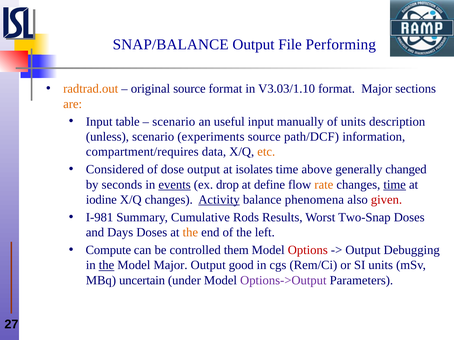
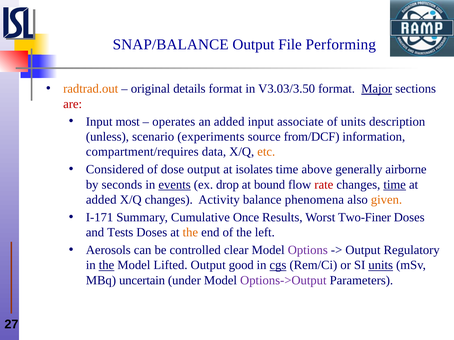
original source: source -> details
V3.03/1.10: V3.03/1.10 -> V3.03/3.50
Major at (377, 89) underline: none -> present
are colour: orange -> red
table: table -> most
scenario at (174, 122): scenario -> operates
an useful: useful -> added
manually: manually -> associate
path/DCF: path/DCF -> from/DCF
changed: changed -> airborne
define: define -> bound
rate colour: orange -> red
iodine at (101, 200): iodine -> added
Activity underline: present -> none
given colour: red -> orange
I-981: I-981 -> I-171
Rods: Rods -> Once
Two-Snap: Two-Snap -> Two-Finer
Days: Days -> Tests
Compute: Compute -> Aerosols
them: them -> clear
Options colour: red -> purple
Debugging: Debugging -> Regulatory
Model Major: Major -> Lifted
cgs underline: none -> present
units at (381, 266) underline: none -> present
